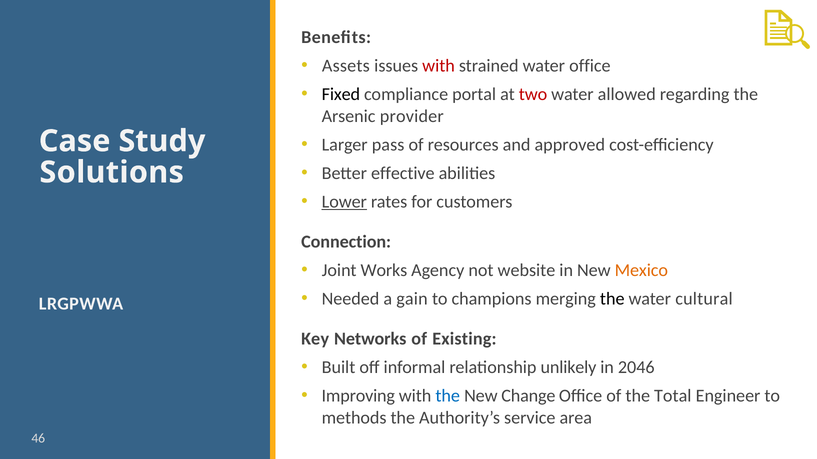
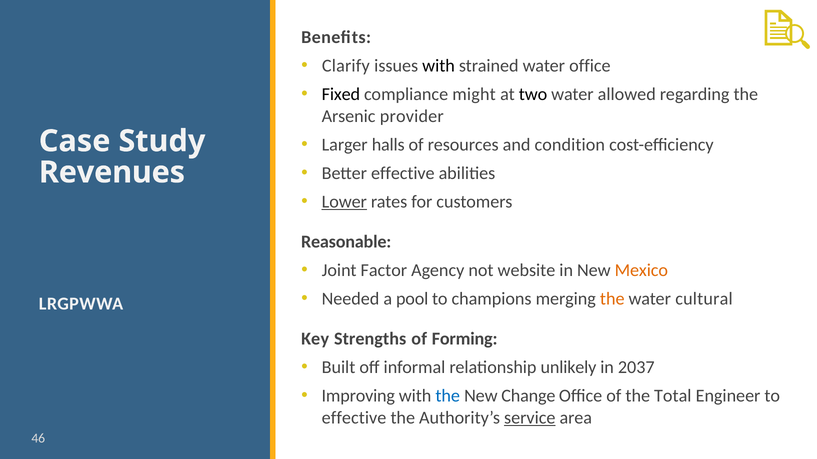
Assets: Assets -> Clarify
with at (439, 66) colour: red -> black
portal: portal -> might
two colour: red -> black
pass: pass -> halls
approved: approved -> condition
Solutions: Solutions -> Revenues
Connection: Connection -> Reasonable
Works: Works -> Factor
gain: gain -> pool
the at (612, 299) colour: black -> orange
Networks: Networks -> Strengths
Existing: Existing -> Forming
2046: 2046 -> 2037
methods at (354, 418): methods -> effective
service underline: none -> present
